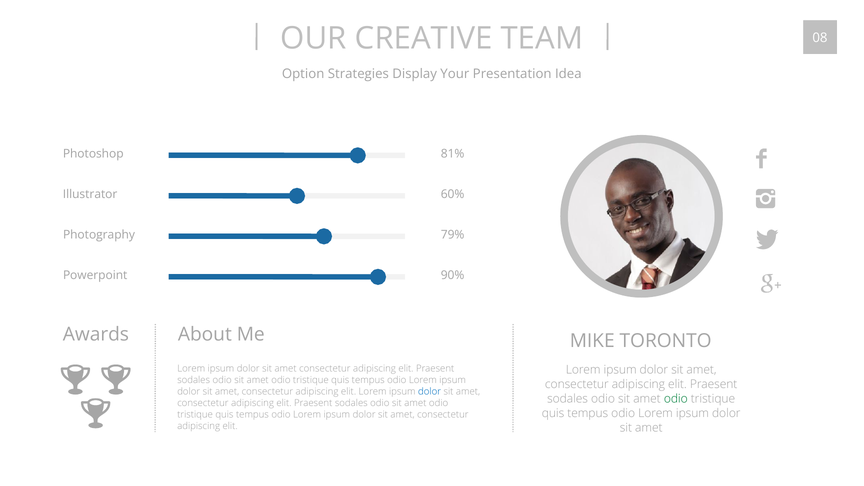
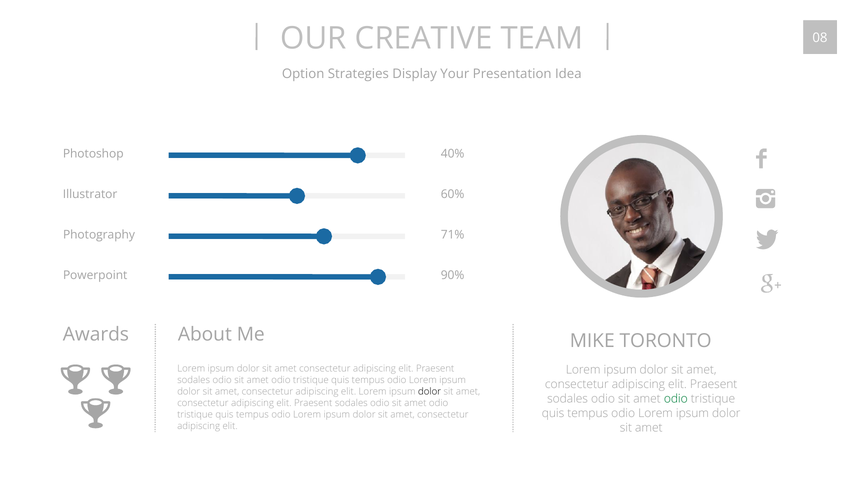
81%: 81% -> 40%
79%: 79% -> 71%
dolor at (430, 391) colour: blue -> black
